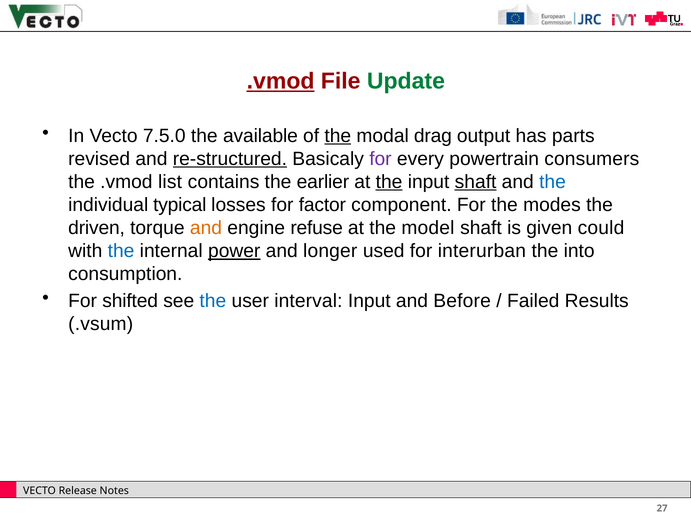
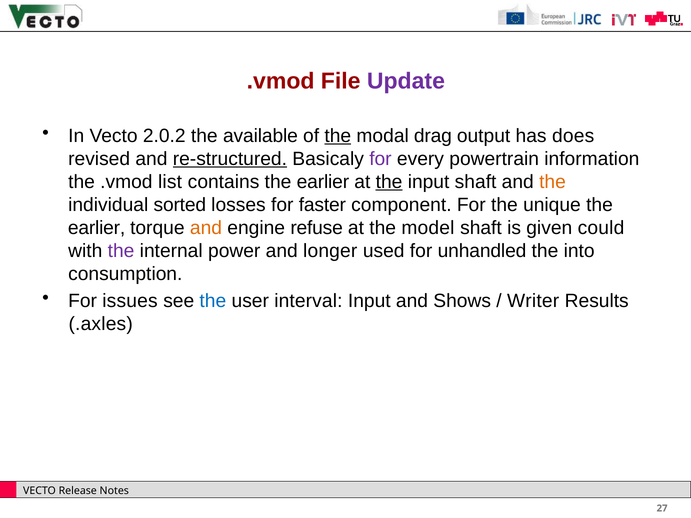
.vmod at (281, 81) underline: present -> none
Update colour: green -> purple
7.5.0: 7.5.0 -> 2.0.2
parts: parts -> does
consumers: consumers -> information
shaft at (476, 182) underline: present -> none
the at (553, 182) colour: blue -> orange
typical: typical -> sorted
factor: factor -> faster
modes: modes -> unique
driven at (97, 228): driven -> earlier
the at (121, 251) colour: blue -> purple
power underline: present -> none
interurban: interurban -> unhandled
shifted: shifted -> issues
Before: Before -> Shows
Failed: Failed -> Writer
.vsum: .vsum -> .axles
